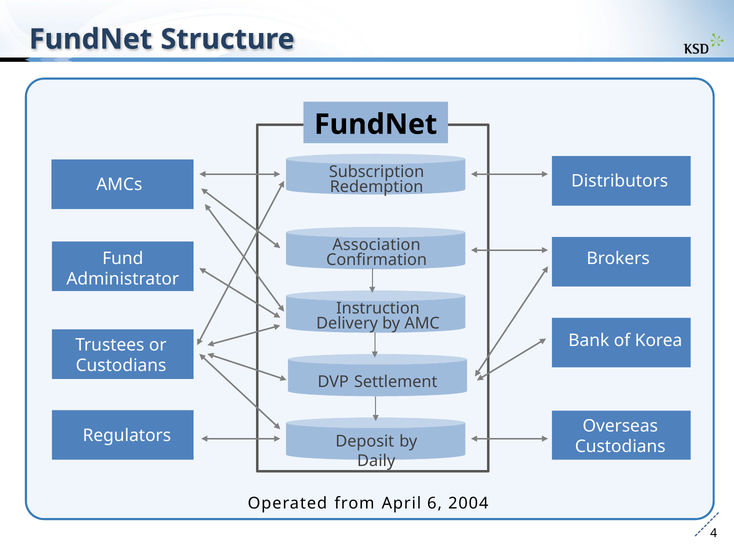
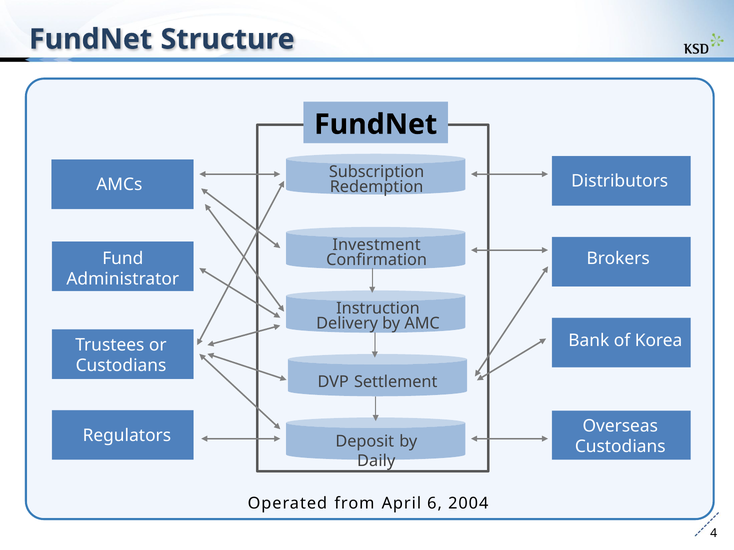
Association: Association -> Investment
